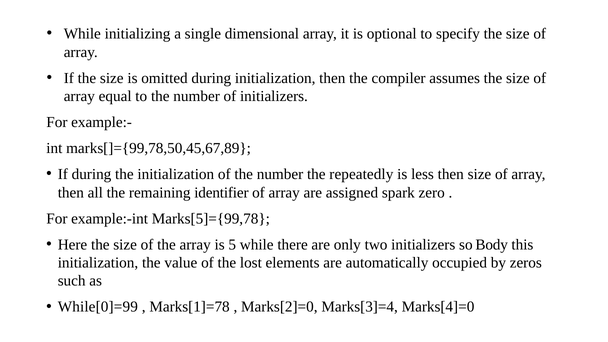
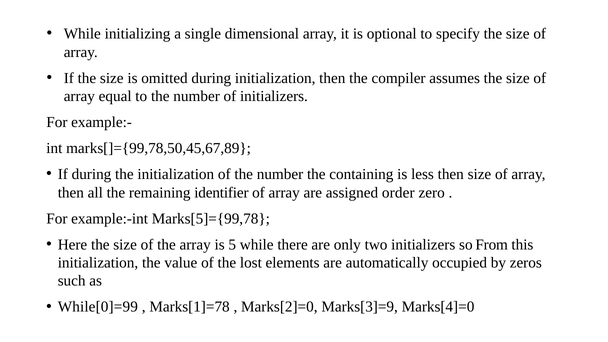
repeatedly: repeatedly -> containing
spark: spark -> order
Body: Body -> From
Marks[3]=4: Marks[3]=4 -> Marks[3]=9
